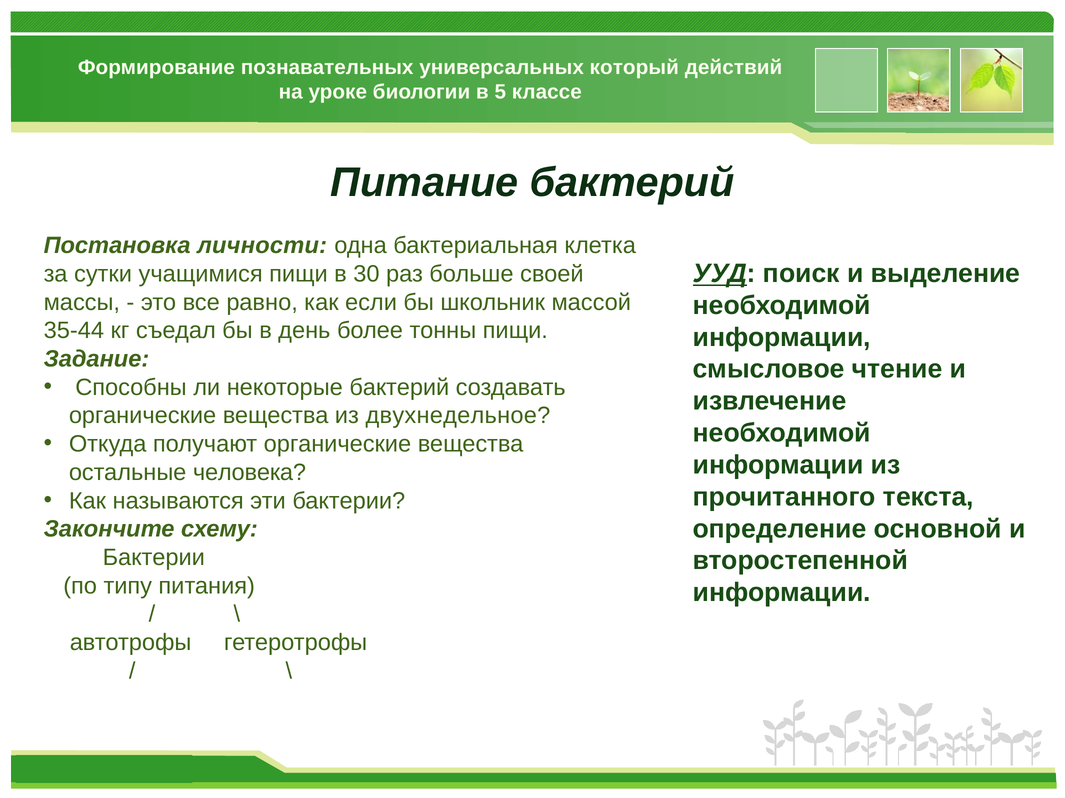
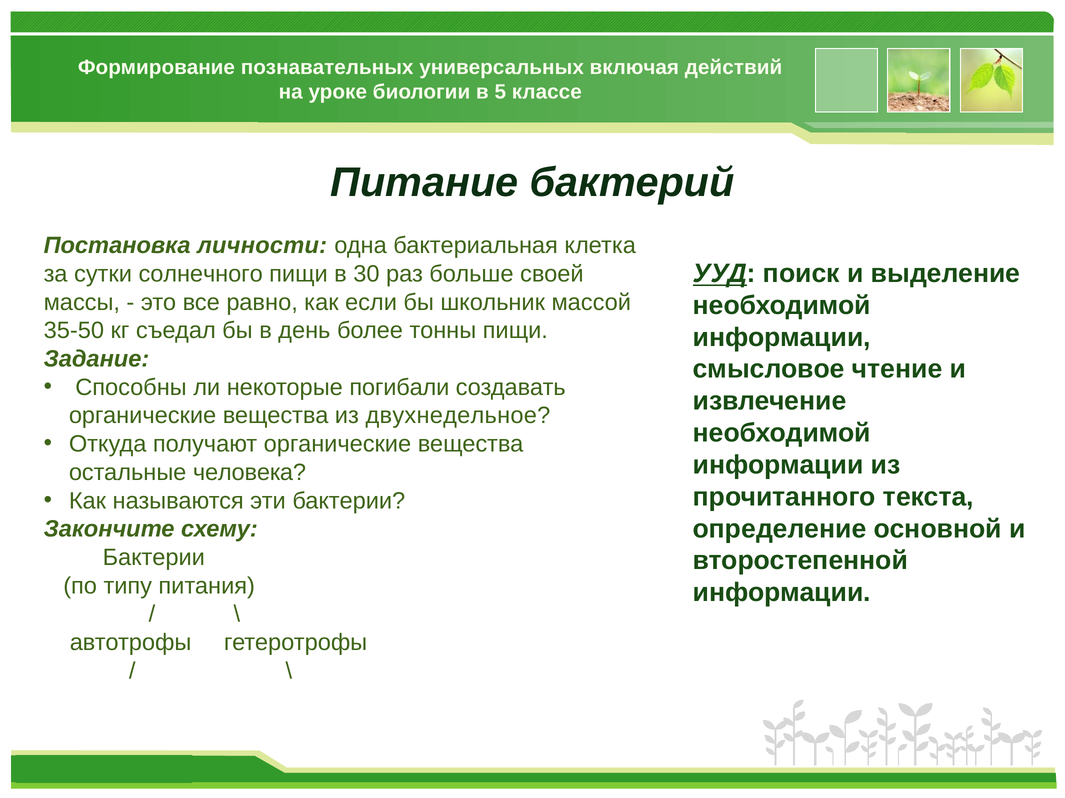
который: который -> включая
учащимися: учащимися -> солнечного
35-44: 35-44 -> 35-50
некоторые бактерий: бактерий -> погибали
